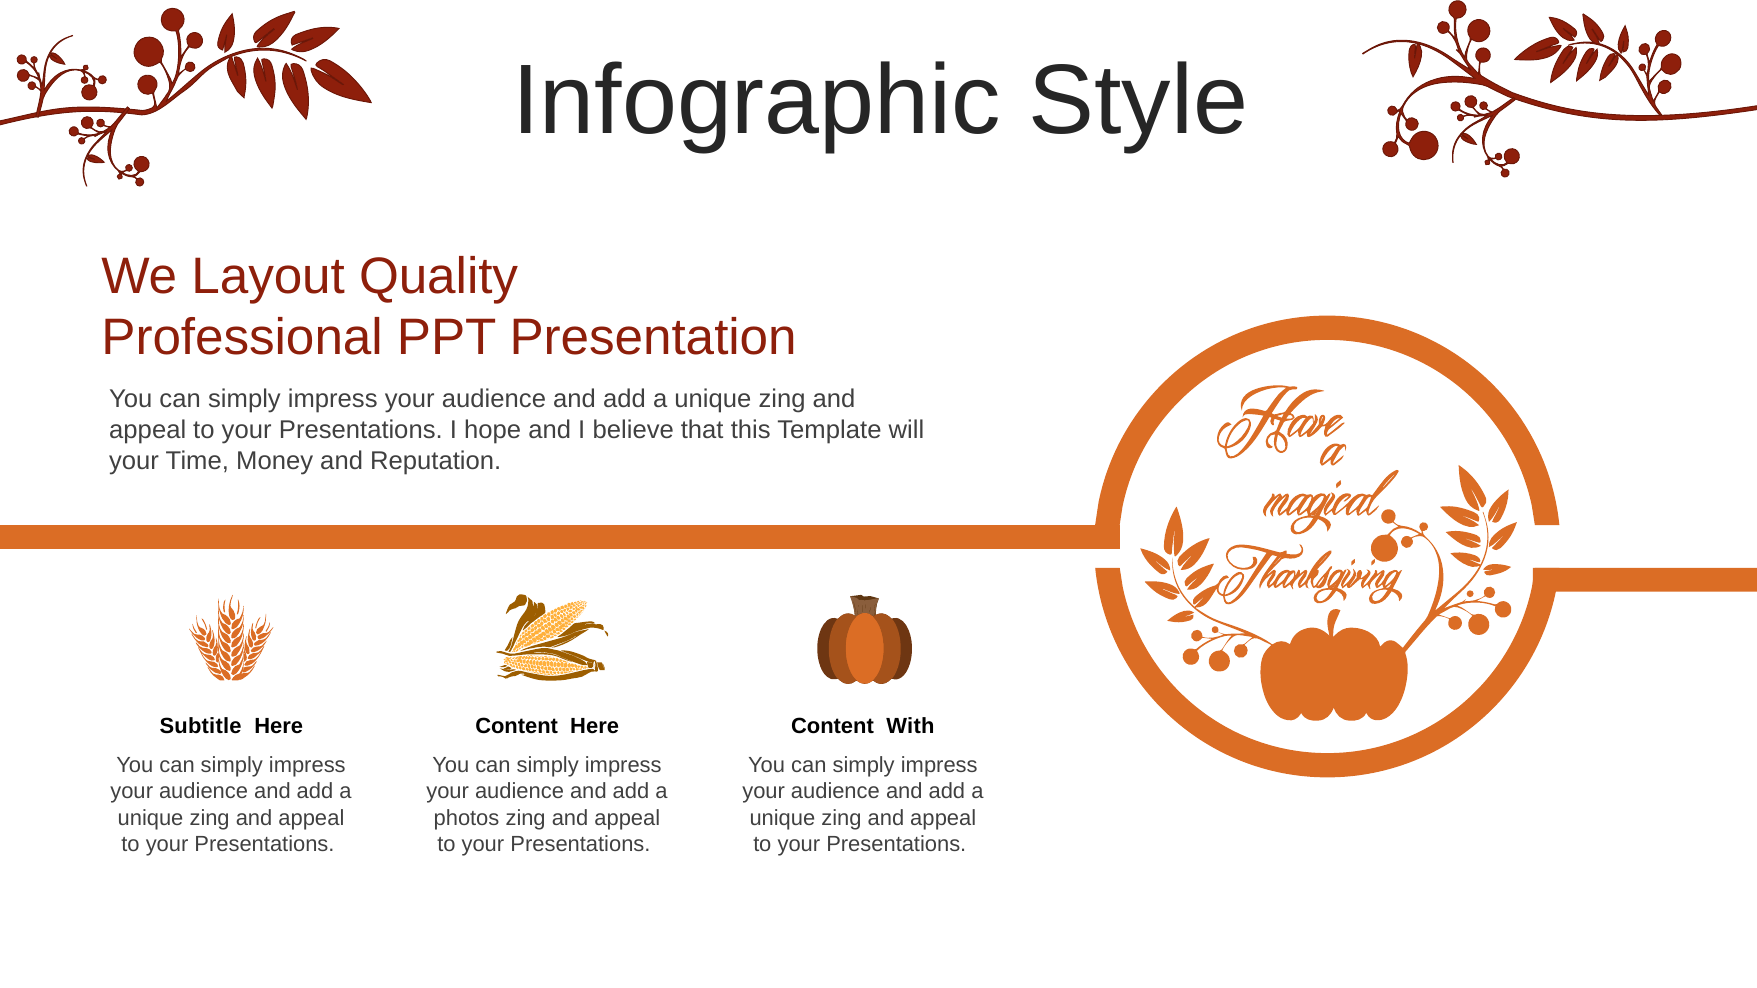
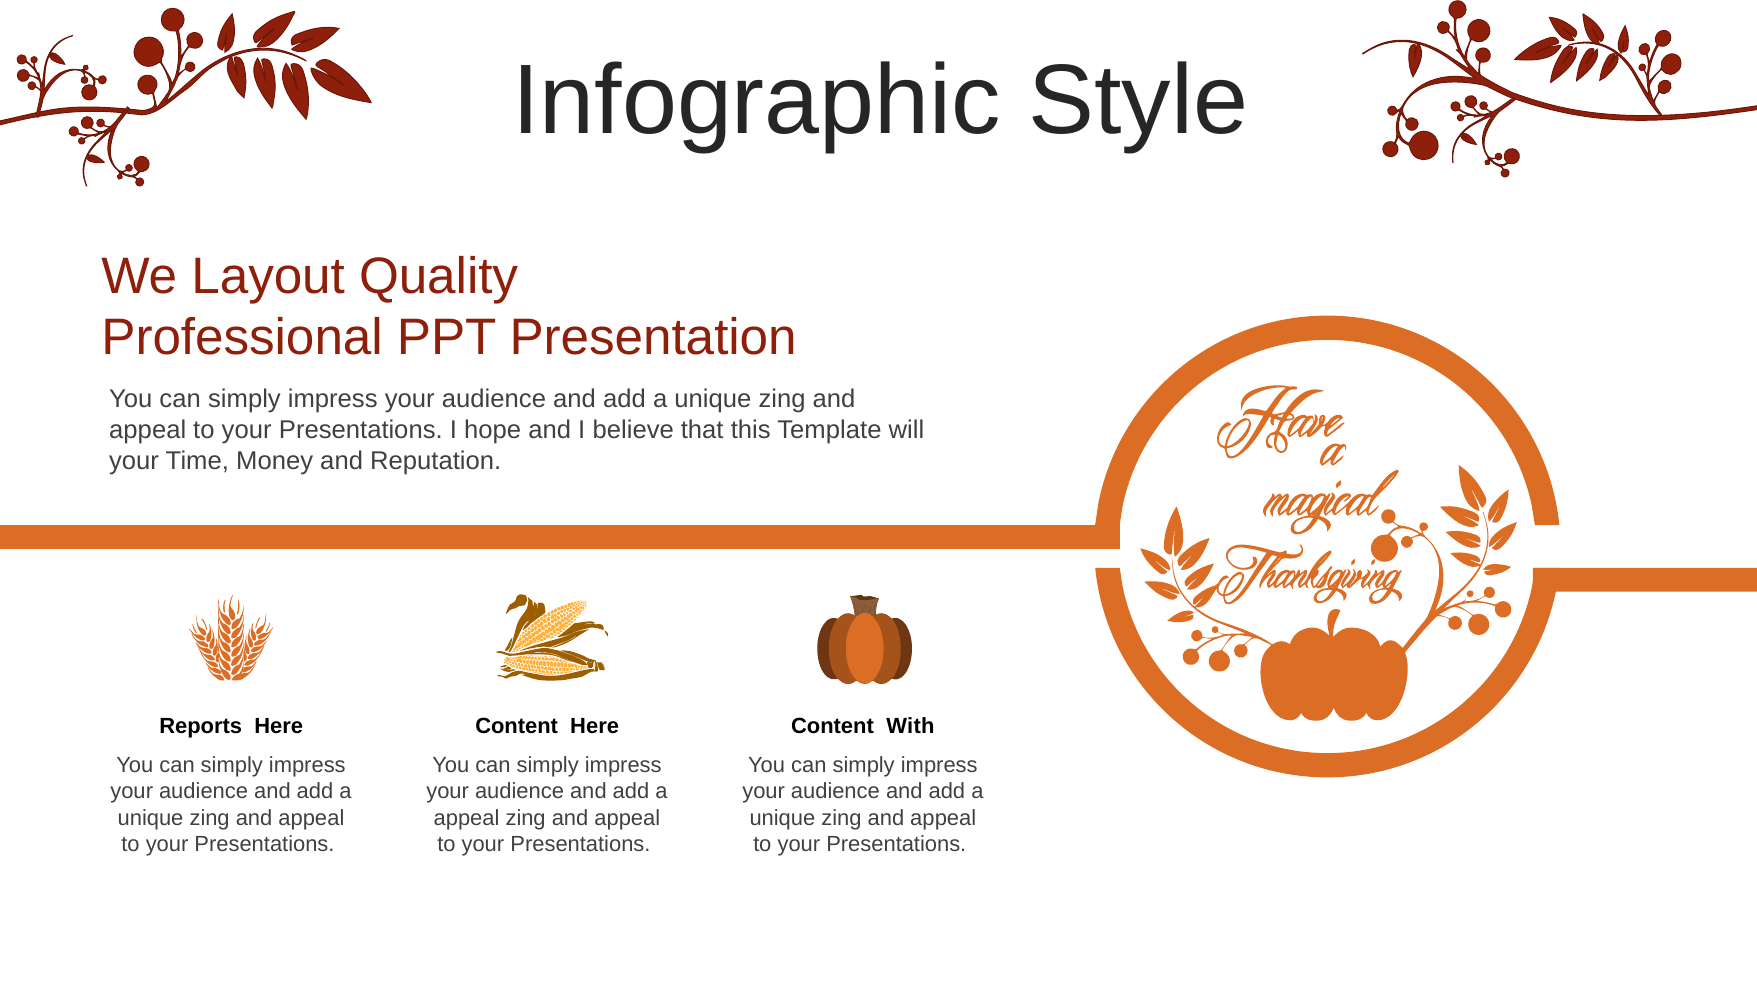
Subtitle: Subtitle -> Reports
photos at (467, 818): photos -> appeal
